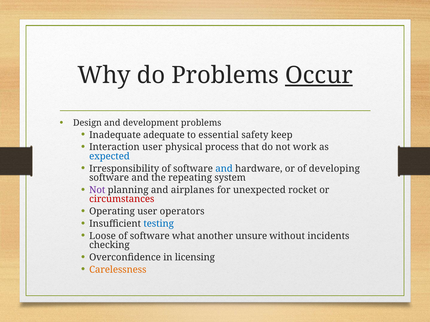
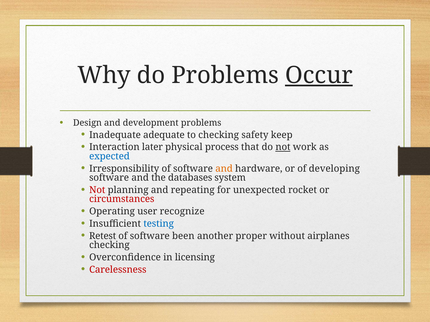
to essential: essential -> checking
Interaction user: user -> later
not at (283, 147) underline: none -> present
and at (224, 169) colour: blue -> orange
repeating: repeating -> databases
Not at (97, 190) colour: purple -> red
airplanes: airplanes -> repeating
operators: operators -> recognize
Loose: Loose -> Retest
what: what -> been
unsure: unsure -> proper
incidents: incidents -> airplanes
Carelessness colour: orange -> red
